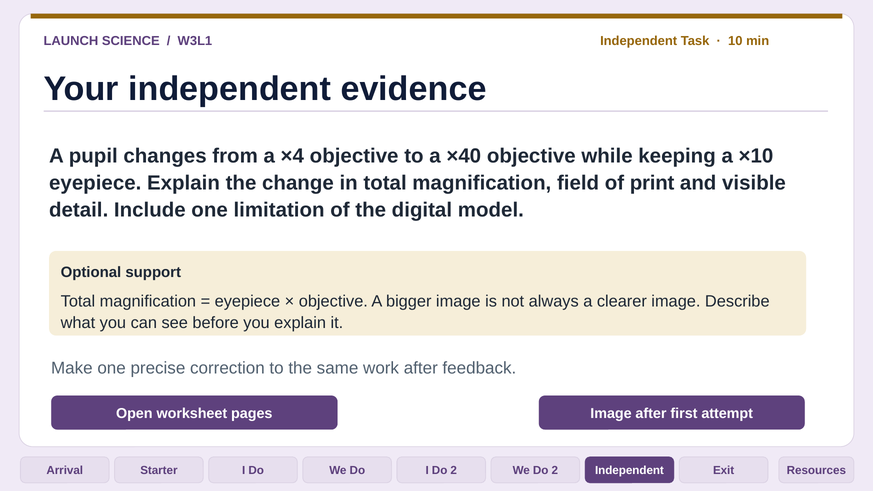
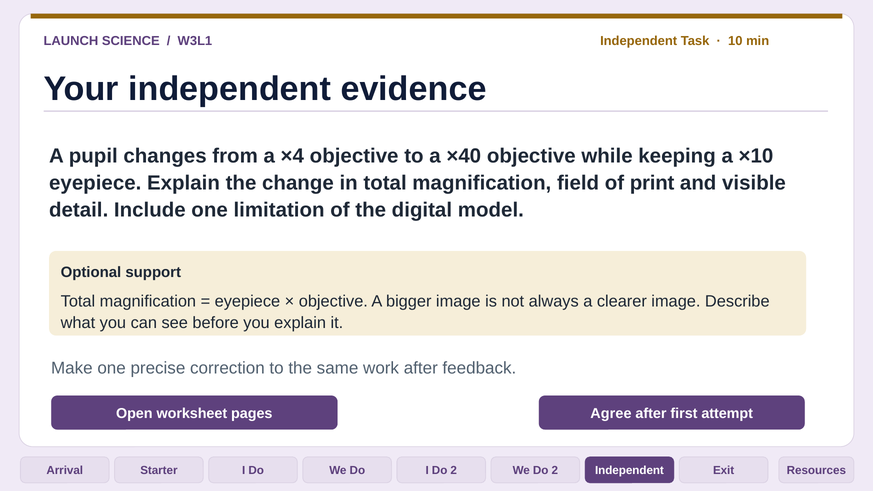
pages Image: Image -> Agree
